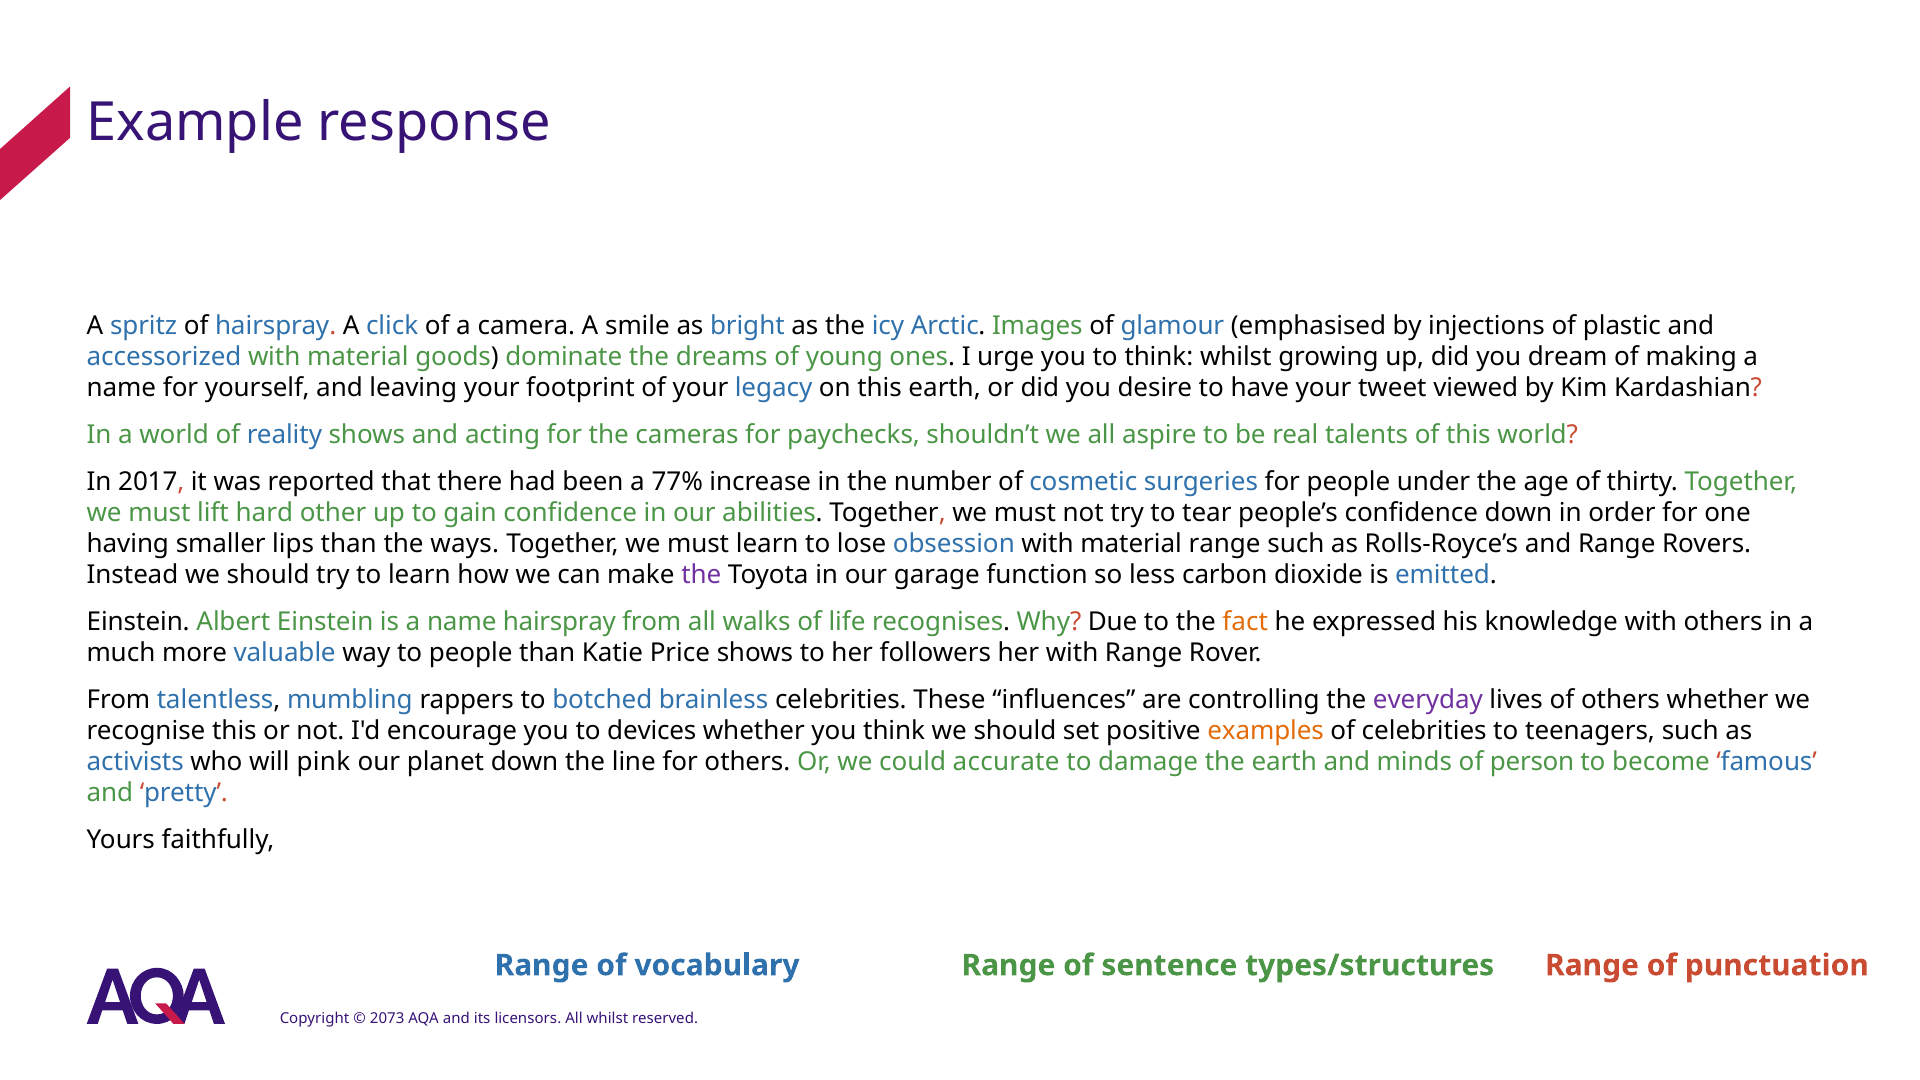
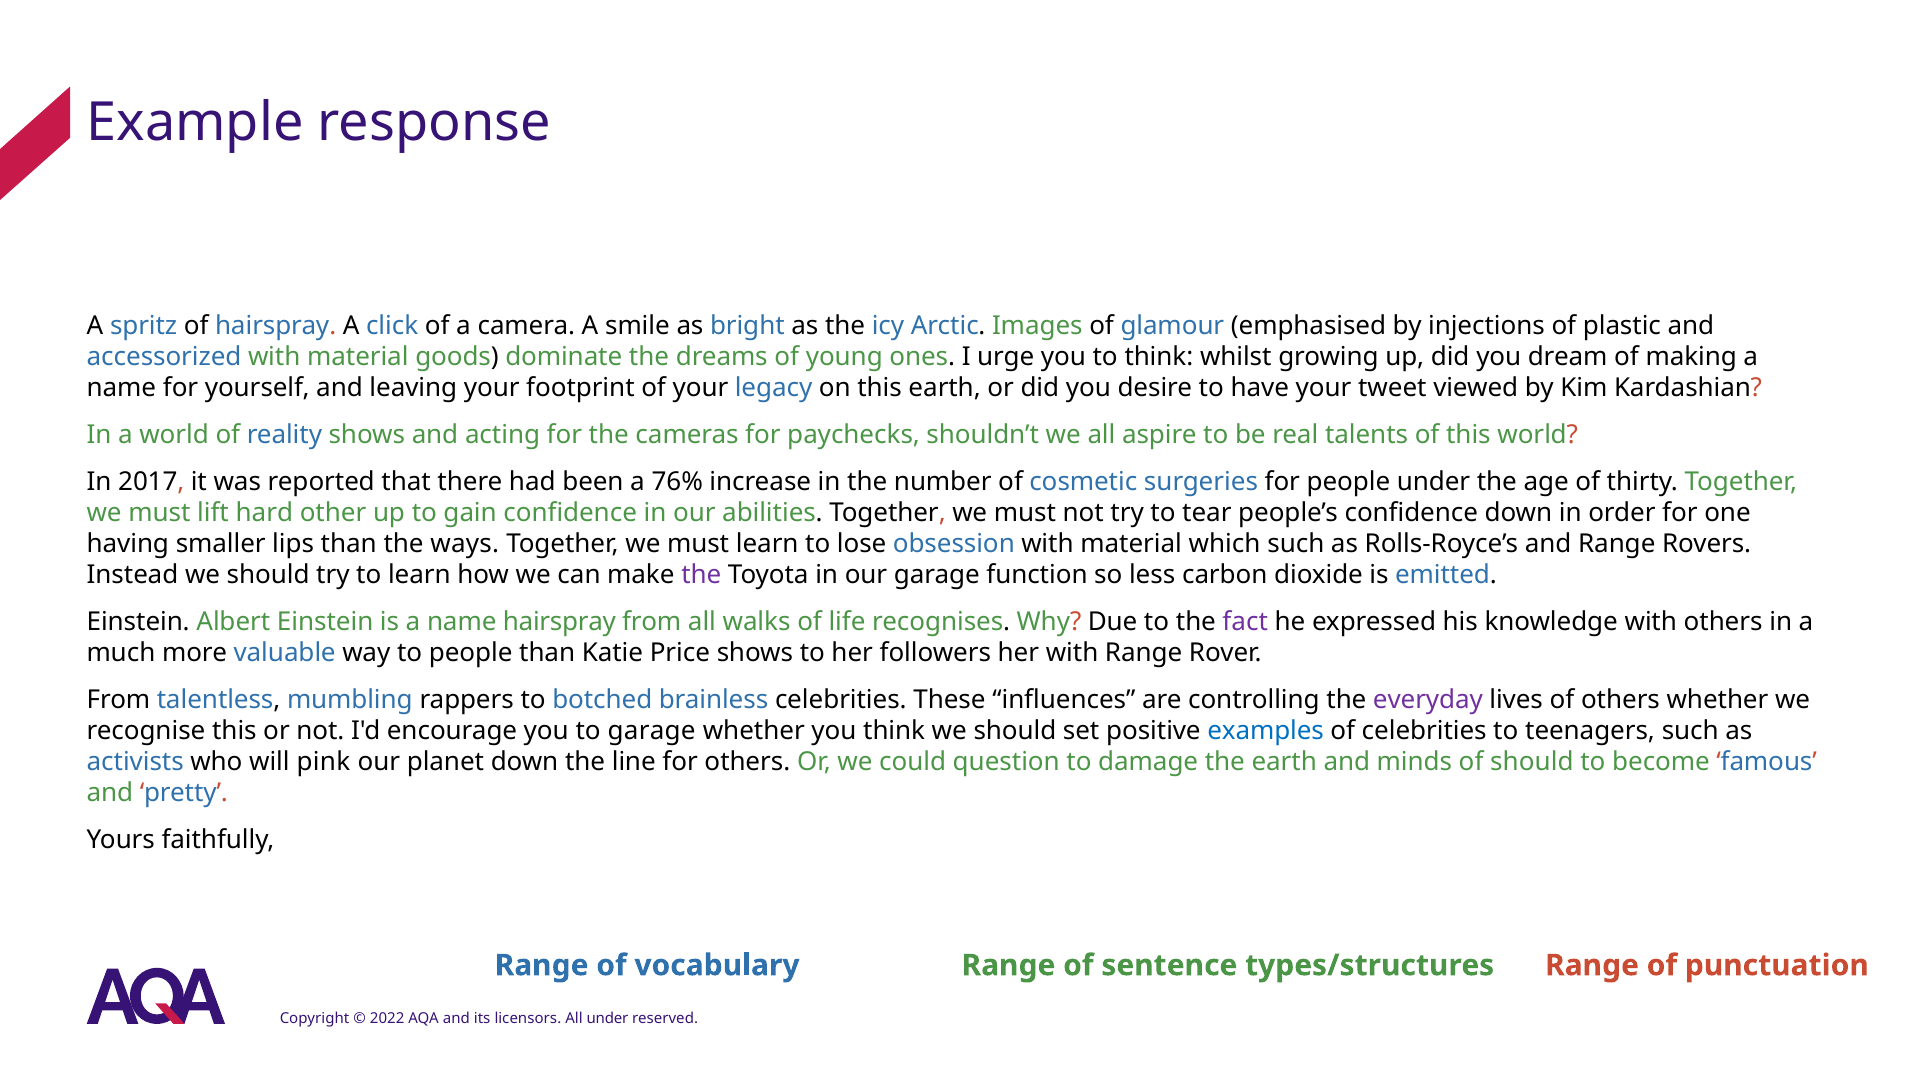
77%: 77% -> 76%
material range: range -> which
fact colour: orange -> purple
to devices: devices -> garage
examples colour: orange -> blue
accurate: accurate -> question
of person: person -> should
2073: 2073 -> 2022
All whilst: whilst -> under
